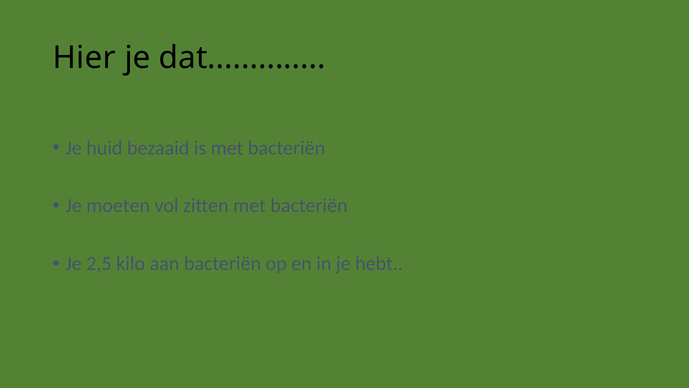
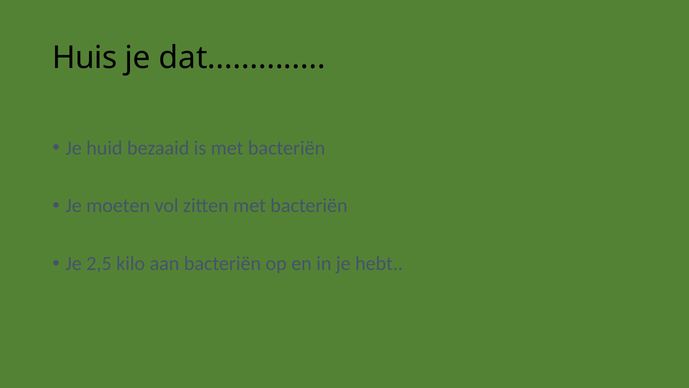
Hier: Hier -> Huis
